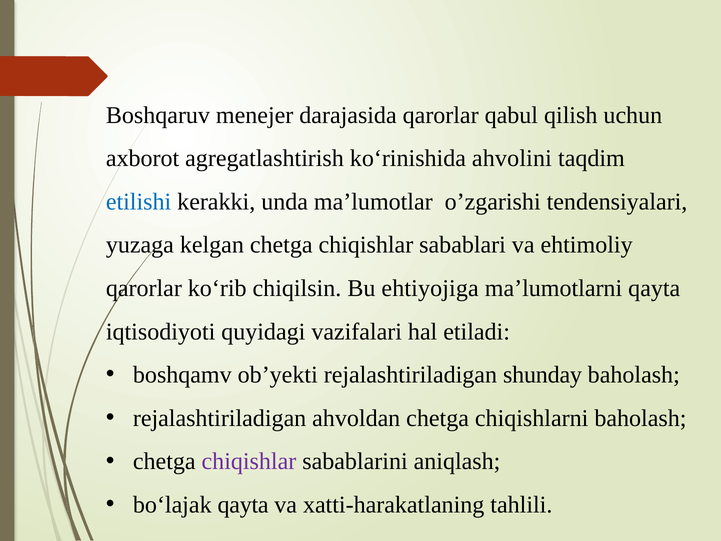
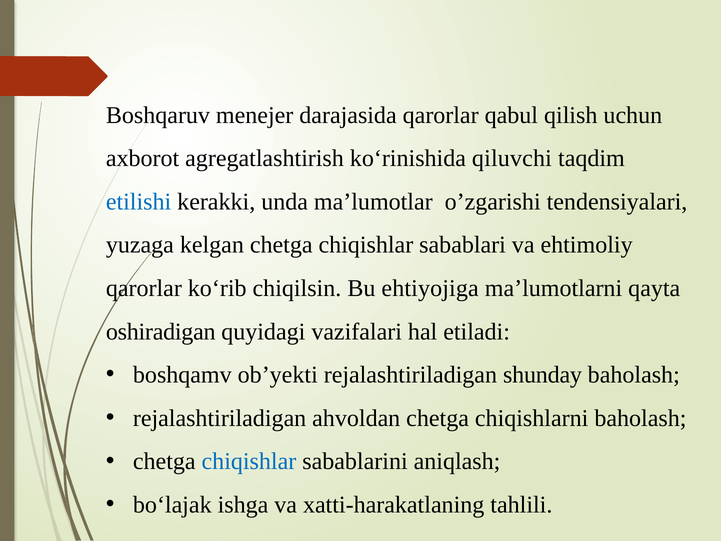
ahvolini: ahvolini -> qiluvchi
iqtisodiyoti: iqtisodiyoti -> oshiradigan
chiqishlar at (249, 461) colour: purple -> blue
bo‘lajak qayta: qayta -> ishga
